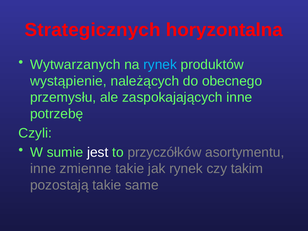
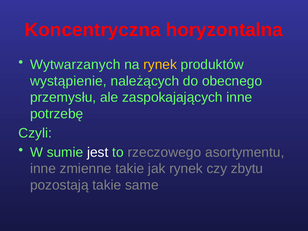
Strategicznych: Strategicznych -> Koncentryczna
rynek at (160, 65) colour: light blue -> yellow
przyczółków: przyczółków -> rzeczowego
takim: takim -> zbytu
